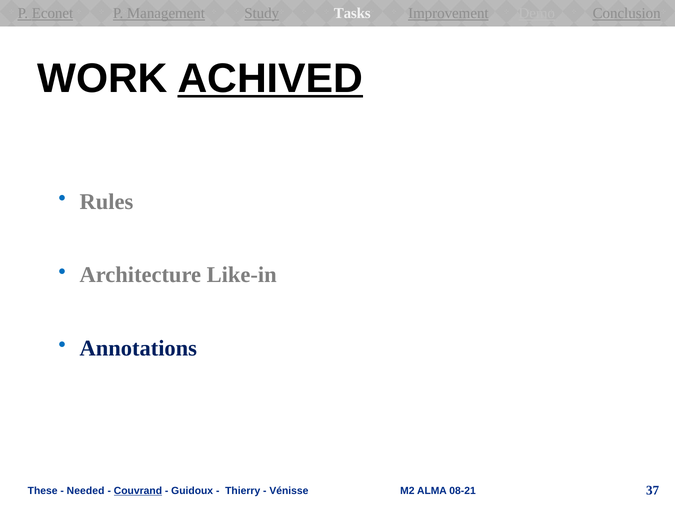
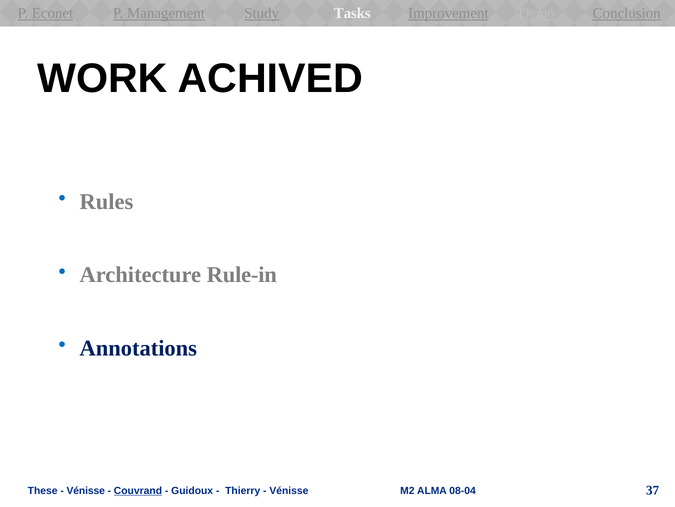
ACHIVED underline: present -> none
Like-in: Like-in -> Rule-in
Needed at (86, 490): Needed -> Vénisse
08-21: 08-21 -> 08-04
